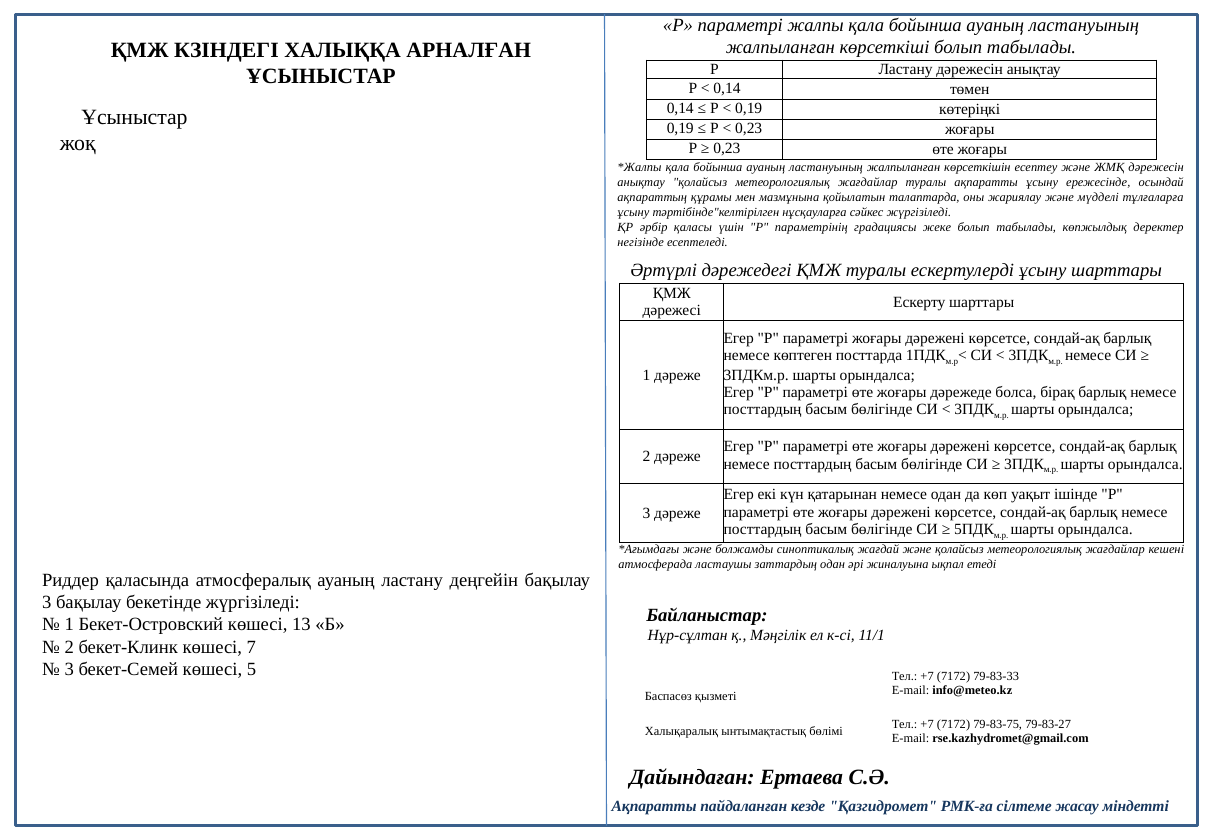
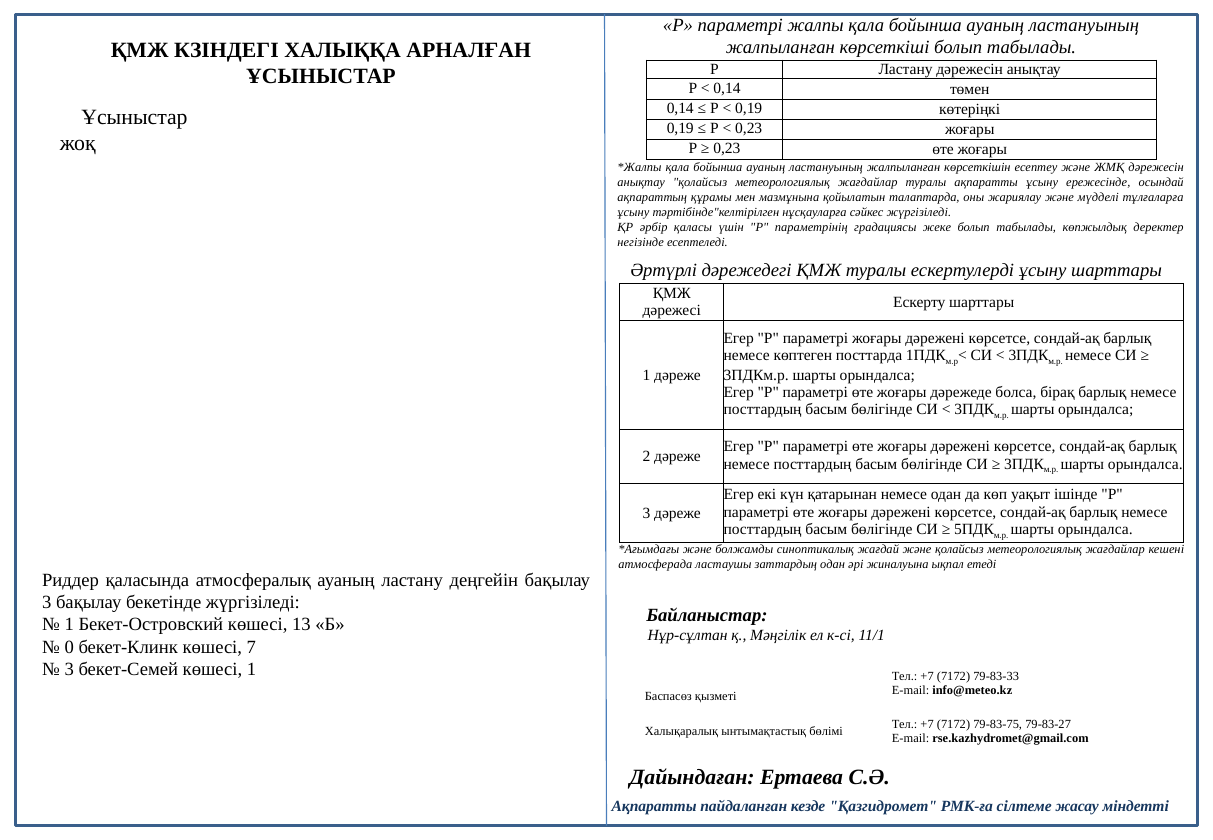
2 at (69, 647): 2 -> 0
көшесі 5: 5 -> 1
